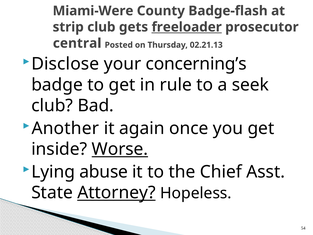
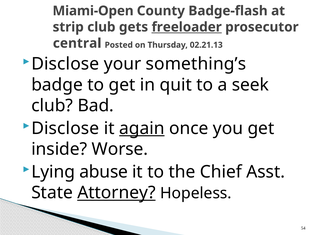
Miami-Were: Miami-Were -> Miami-Open
concerning’s: concerning’s -> something’s
rule: rule -> quit
Another at (65, 128): Another -> Disclose
again underline: none -> present
Worse underline: present -> none
